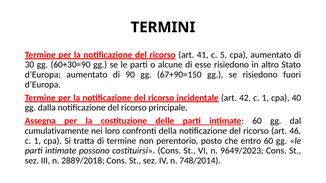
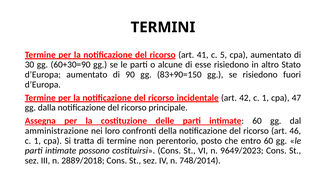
67+90=150: 67+90=150 -> 83+90=150
40: 40 -> 47
cumulativamente: cumulativamente -> amministrazione
